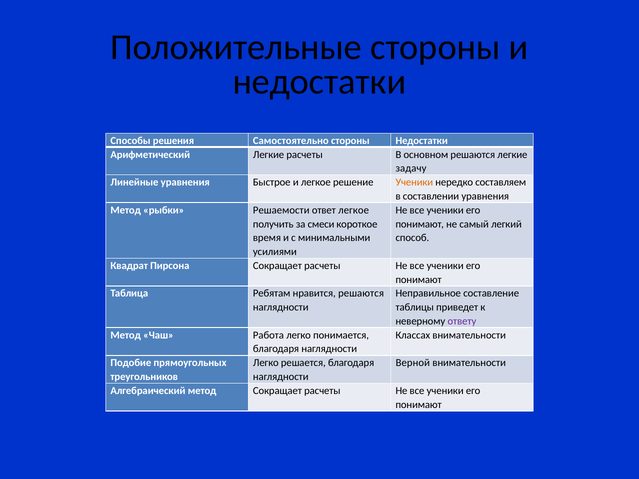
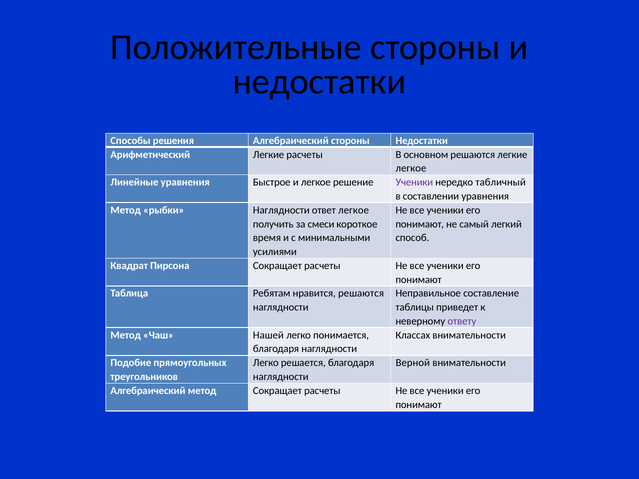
решения Самостоятельно: Самостоятельно -> Алгебраический
задачу at (411, 169): задачу -> легкое
Ученики at (414, 182) colour: orange -> purple
составляем: составляем -> табличный
рыбки Решаемости: Решаемости -> Наглядности
Работа: Работа -> Нашей
